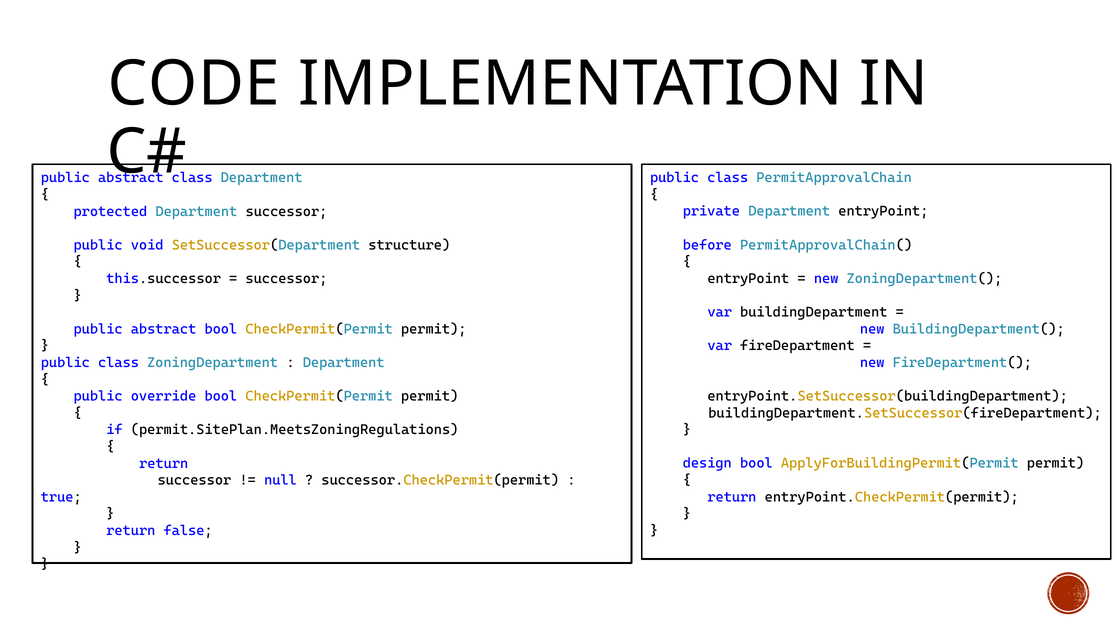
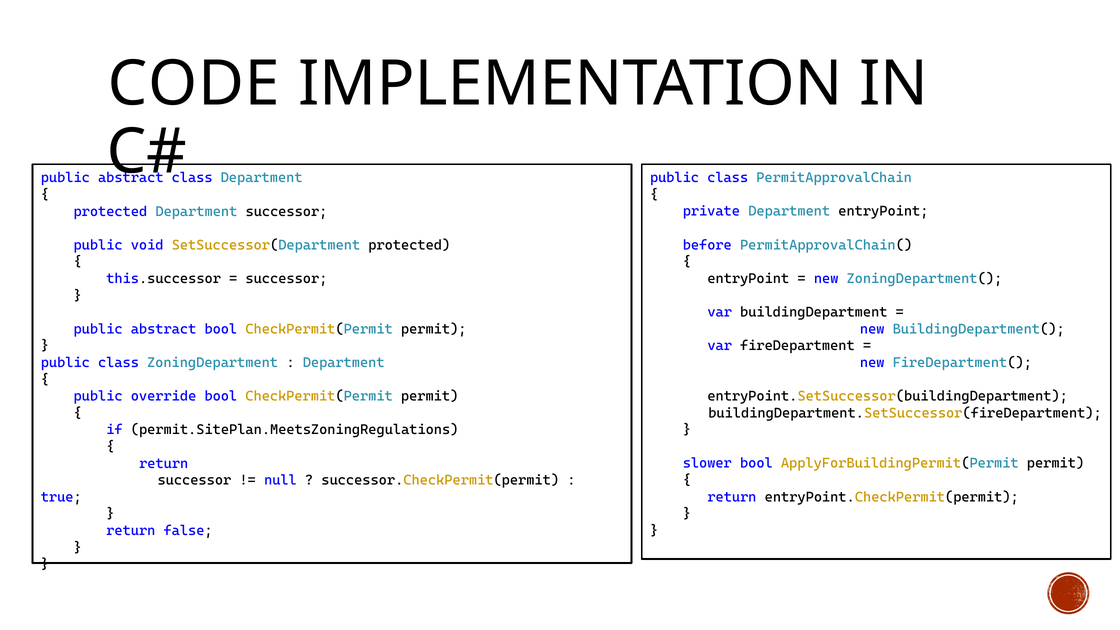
SetSuccessor(Department structure: structure -> protected
design: design -> slower
